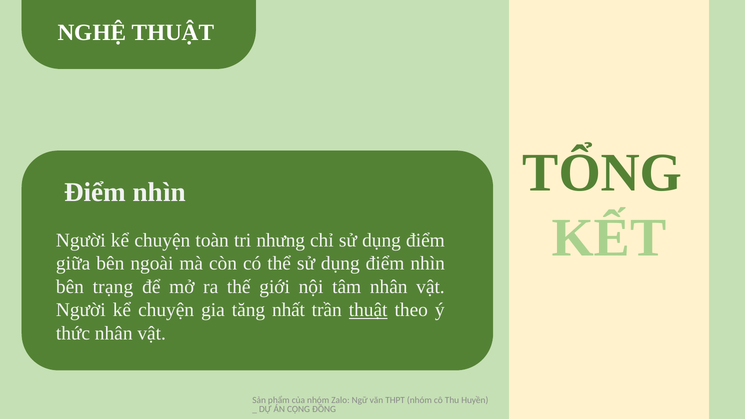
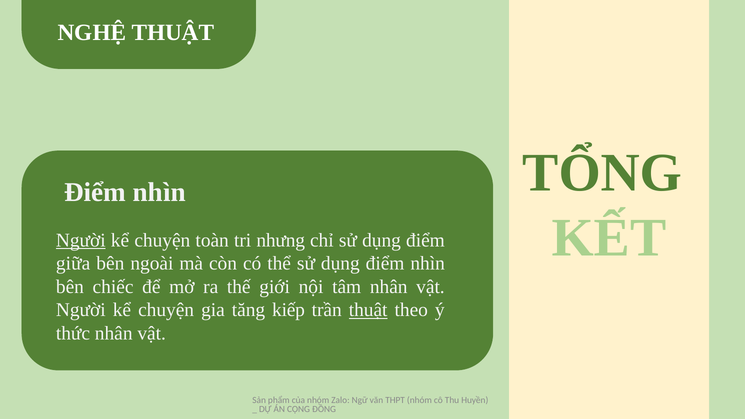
Người at (81, 240) underline: none -> present
trạng: trạng -> chiếc
nhất: nhất -> kiếp
